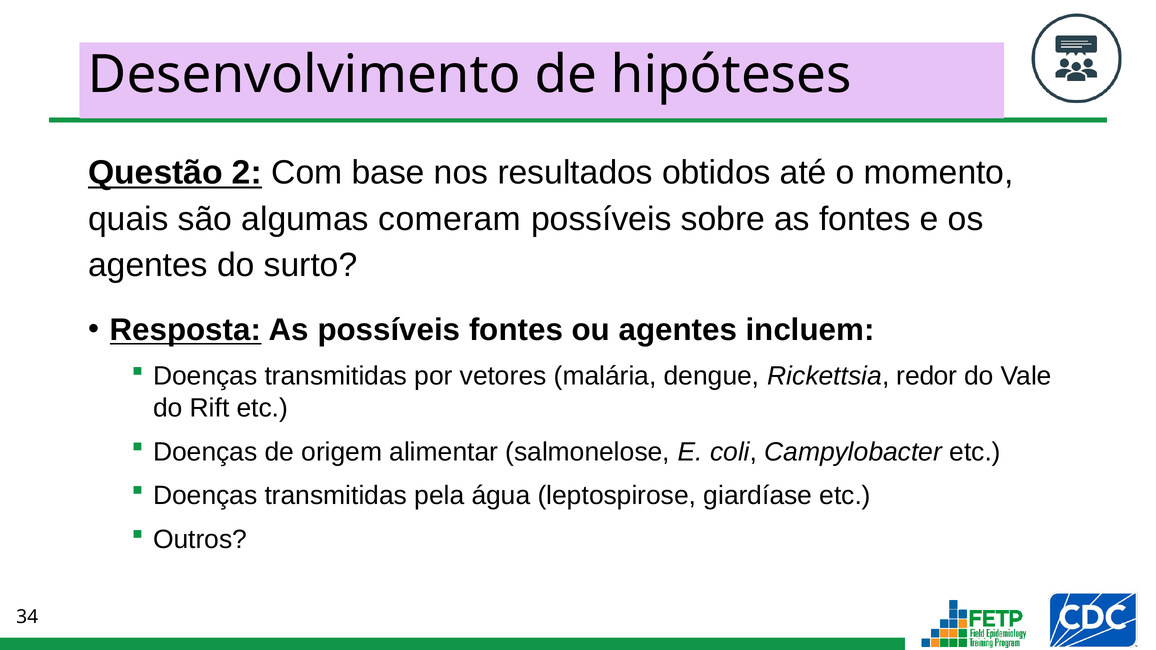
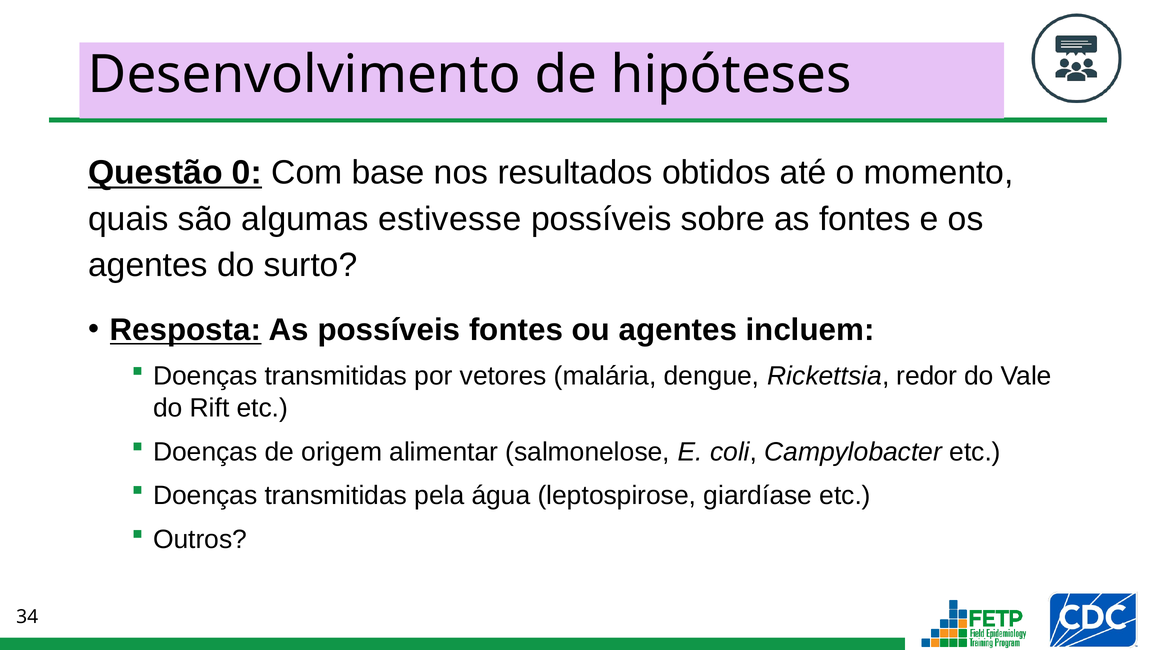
2: 2 -> 0
comeram: comeram -> estivesse
